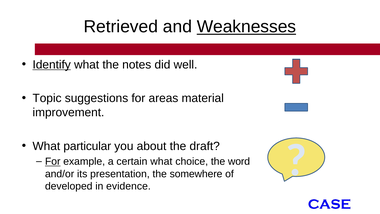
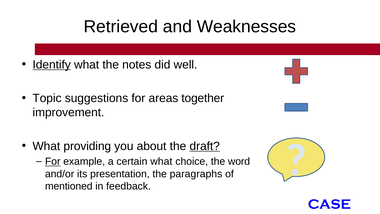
Weaknesses underline: present -> none
material: material -> together
particular: particular -> providing
draft underline: none -> present
somewhere: somewhere -> paragraphs
developed: developed -> mentioned
evidence: evidence -> feedback
